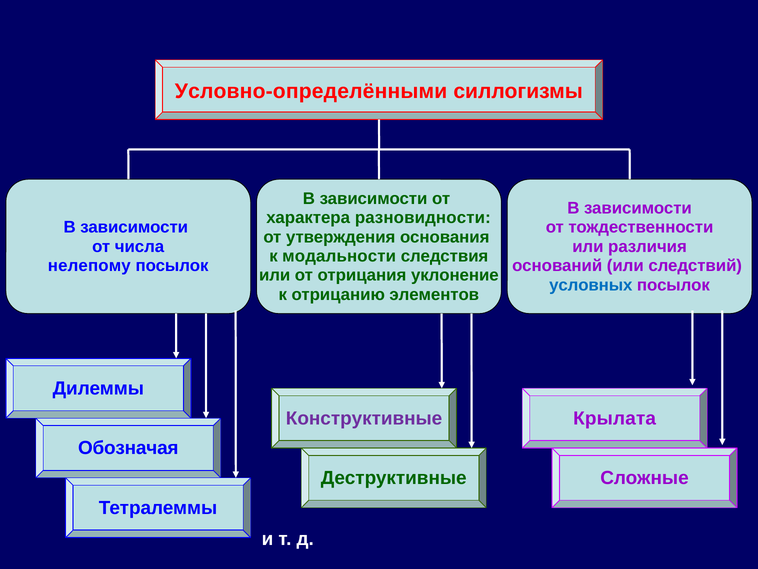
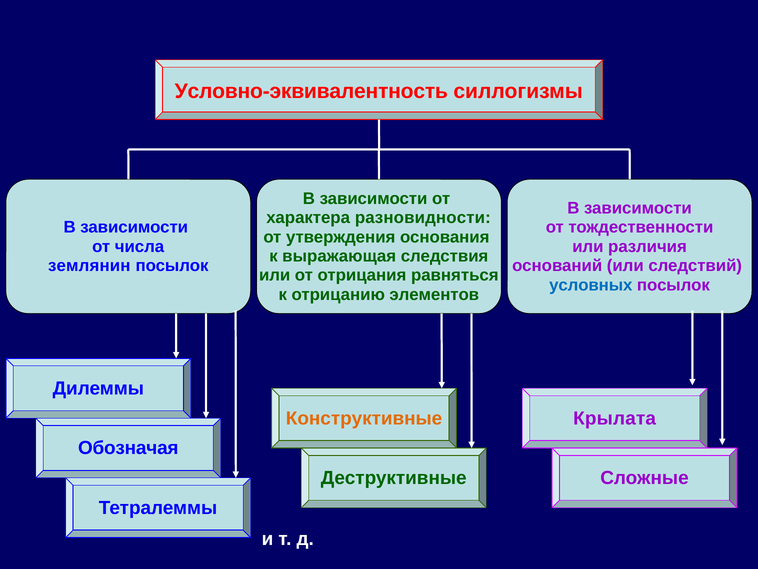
Условно-определёнными: Условно-определёнными -> Условно-эквивалентность
модальности: модальности -> выражающая
нелепому: нелепому -> землянин
уклонение: уклонение -> равняться
Конструктивные colour: purple -> orange
